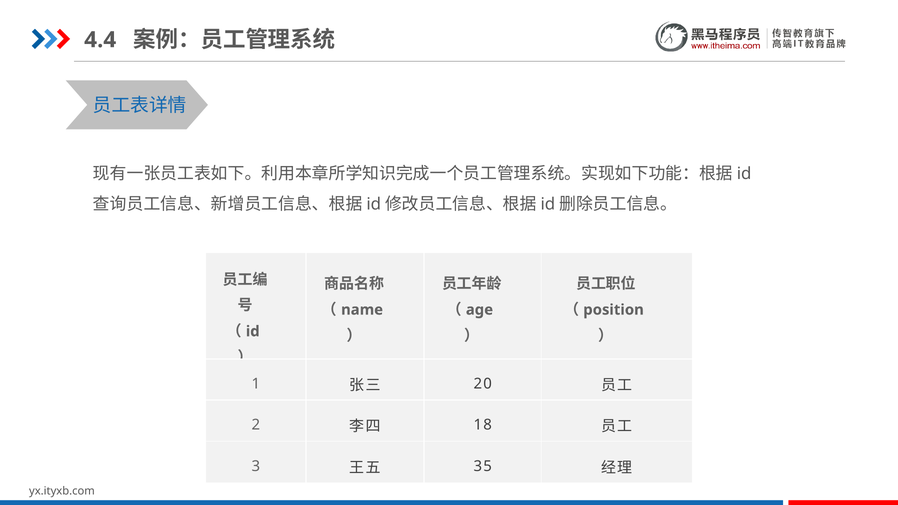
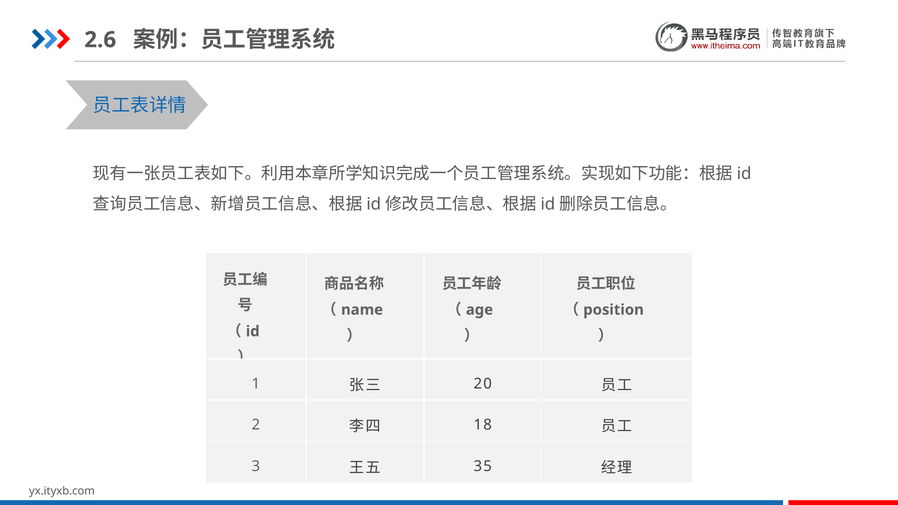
4.4: 4.4 -> 2.6
